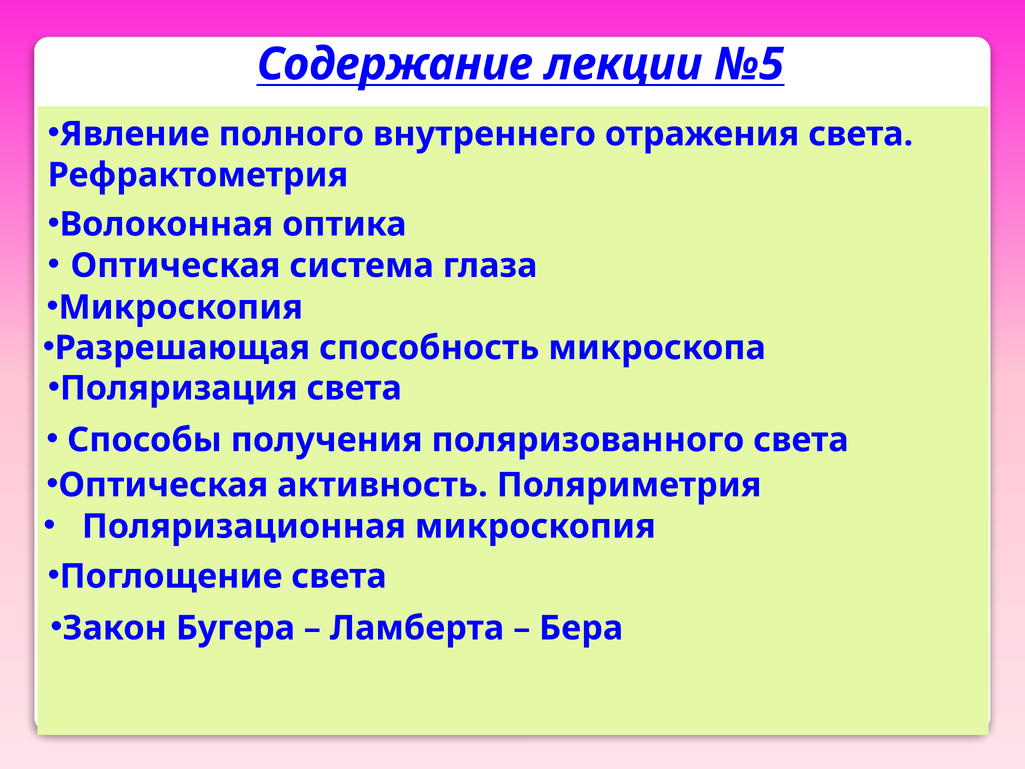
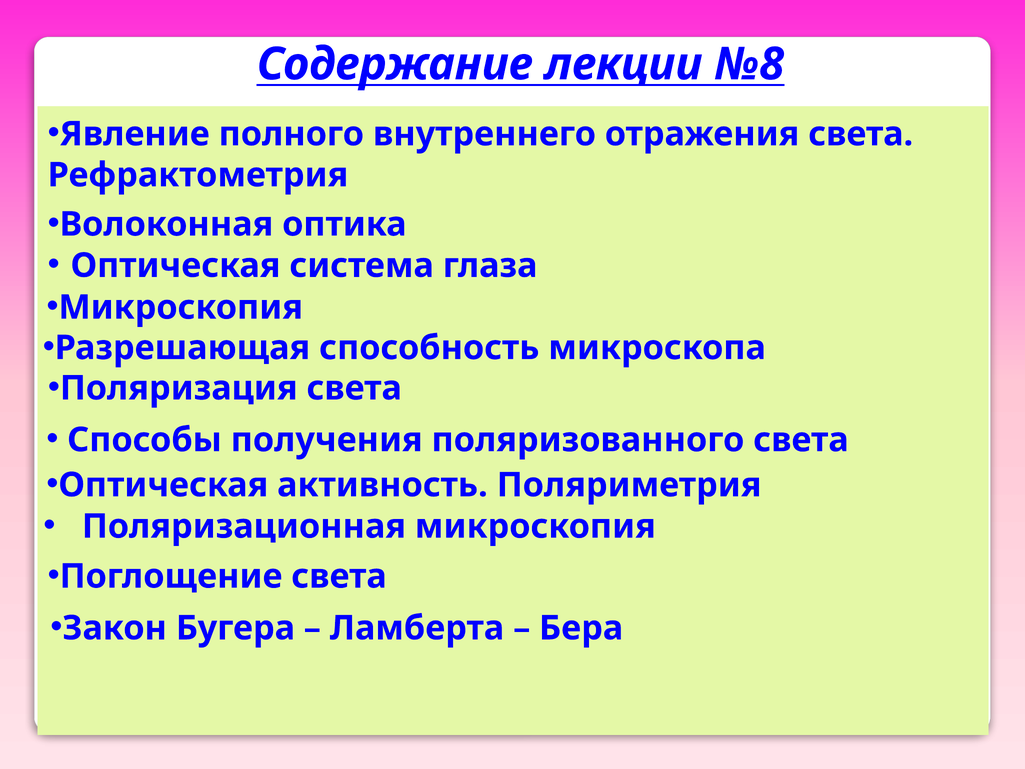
№5: №5 -> №8
